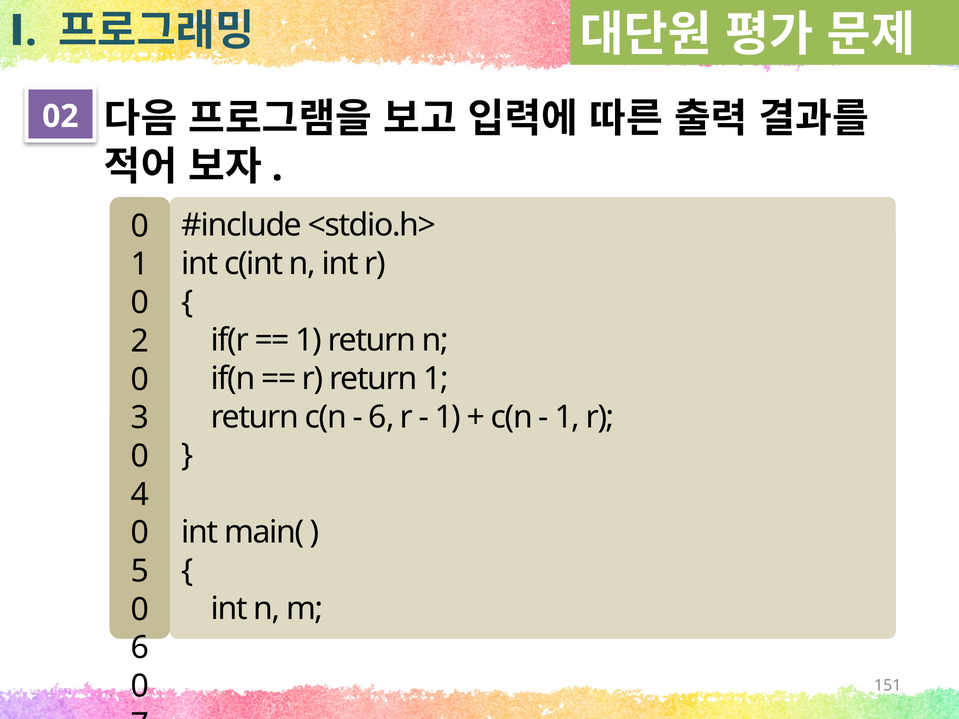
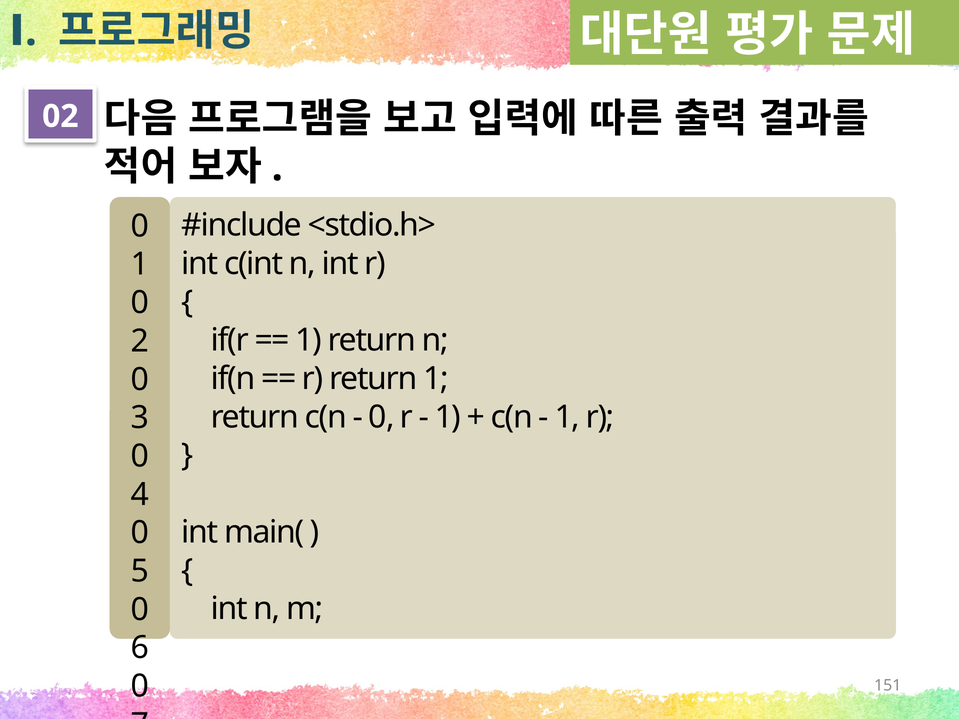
6 at (381, 417): 6 -> 0
